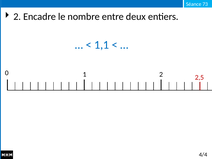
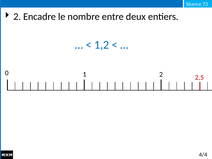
1,1: 1,1 -> 1,2
